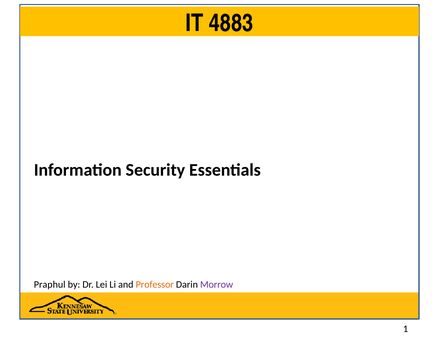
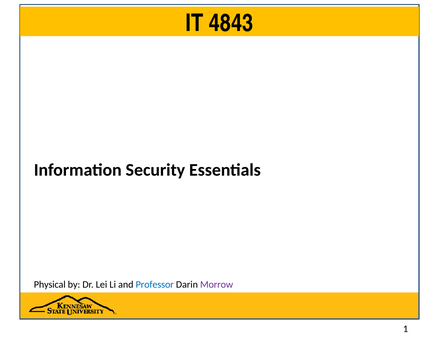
4883: 4883 -> 4843
Praphul: Praphul -> Physical
Professor colour: orange -> blue
